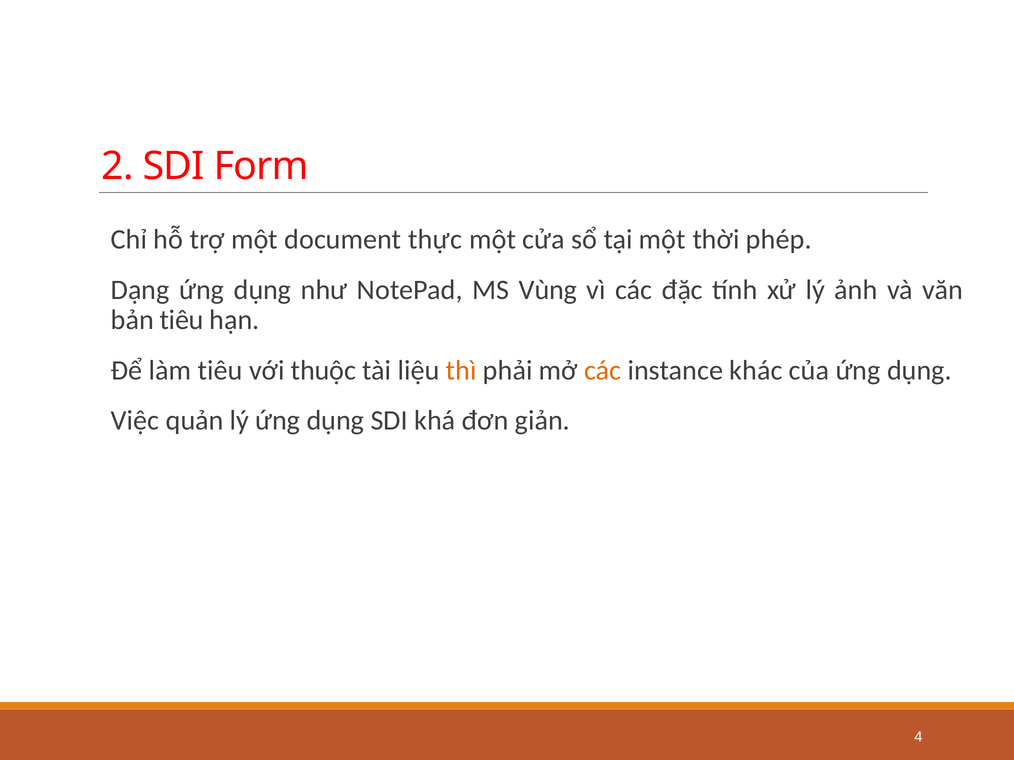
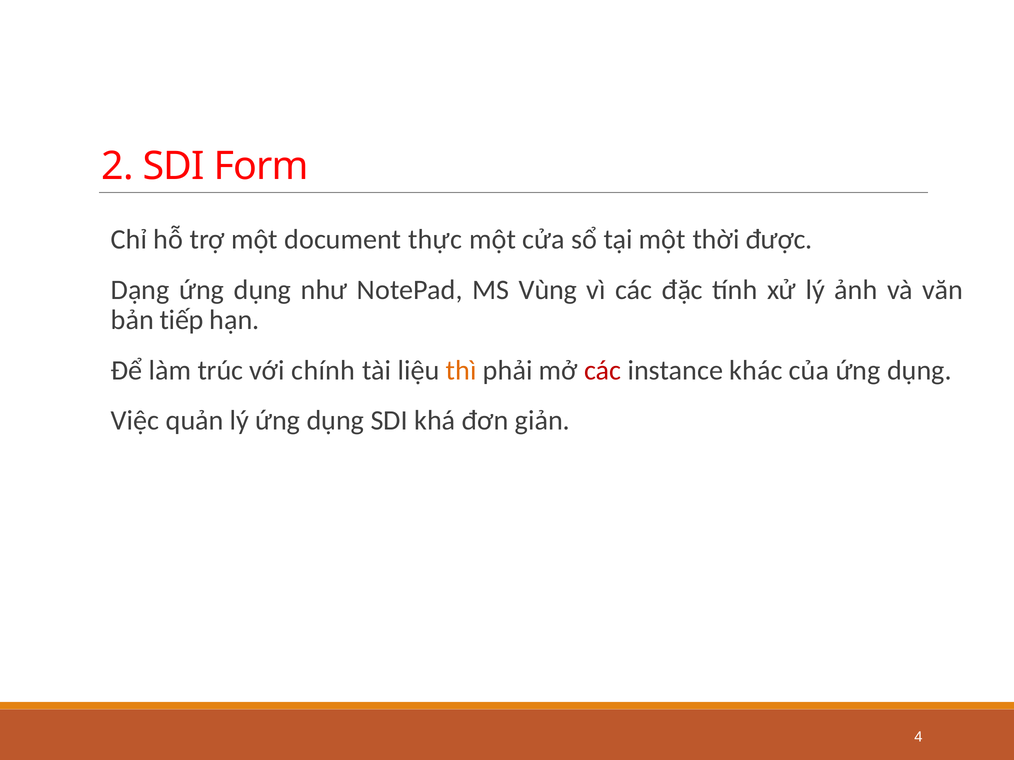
phép: phép -> được
bản tiêu: tiêu -> tiếp
làm tiêu: tiêu -> trúc
thuộc: thuộc -> chính
các at (603, 371) colour: orange -> red
